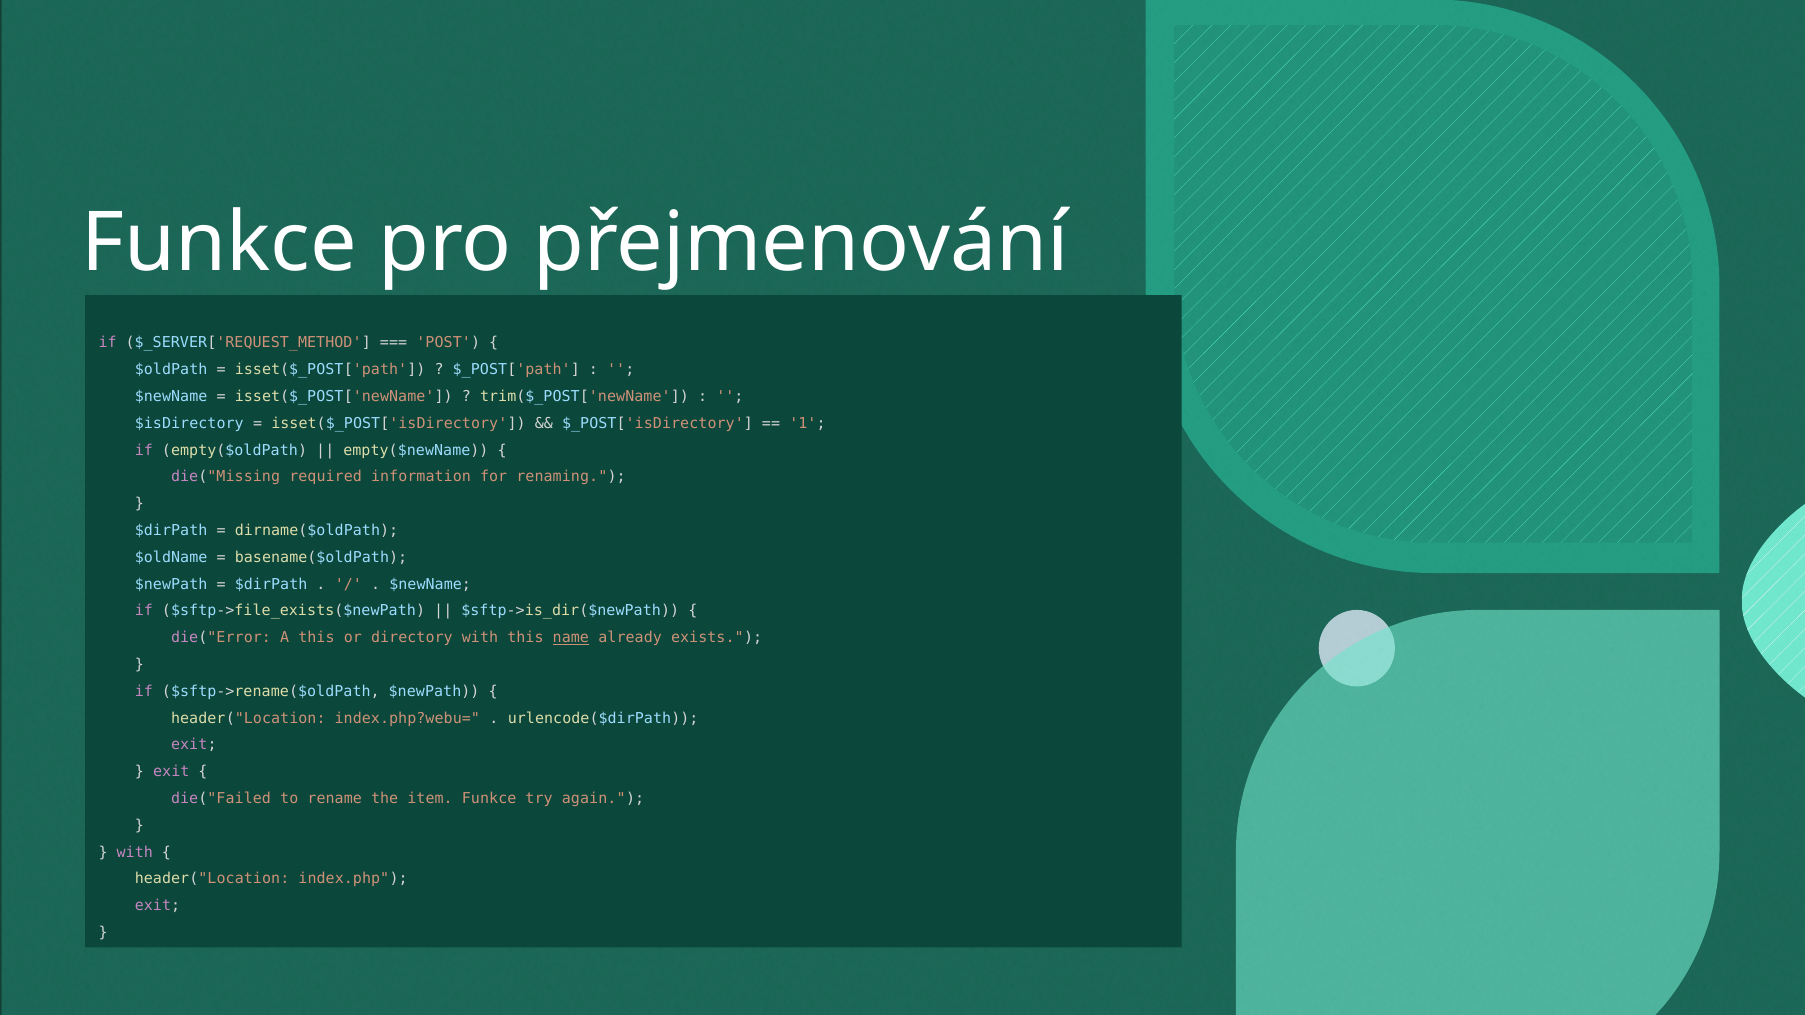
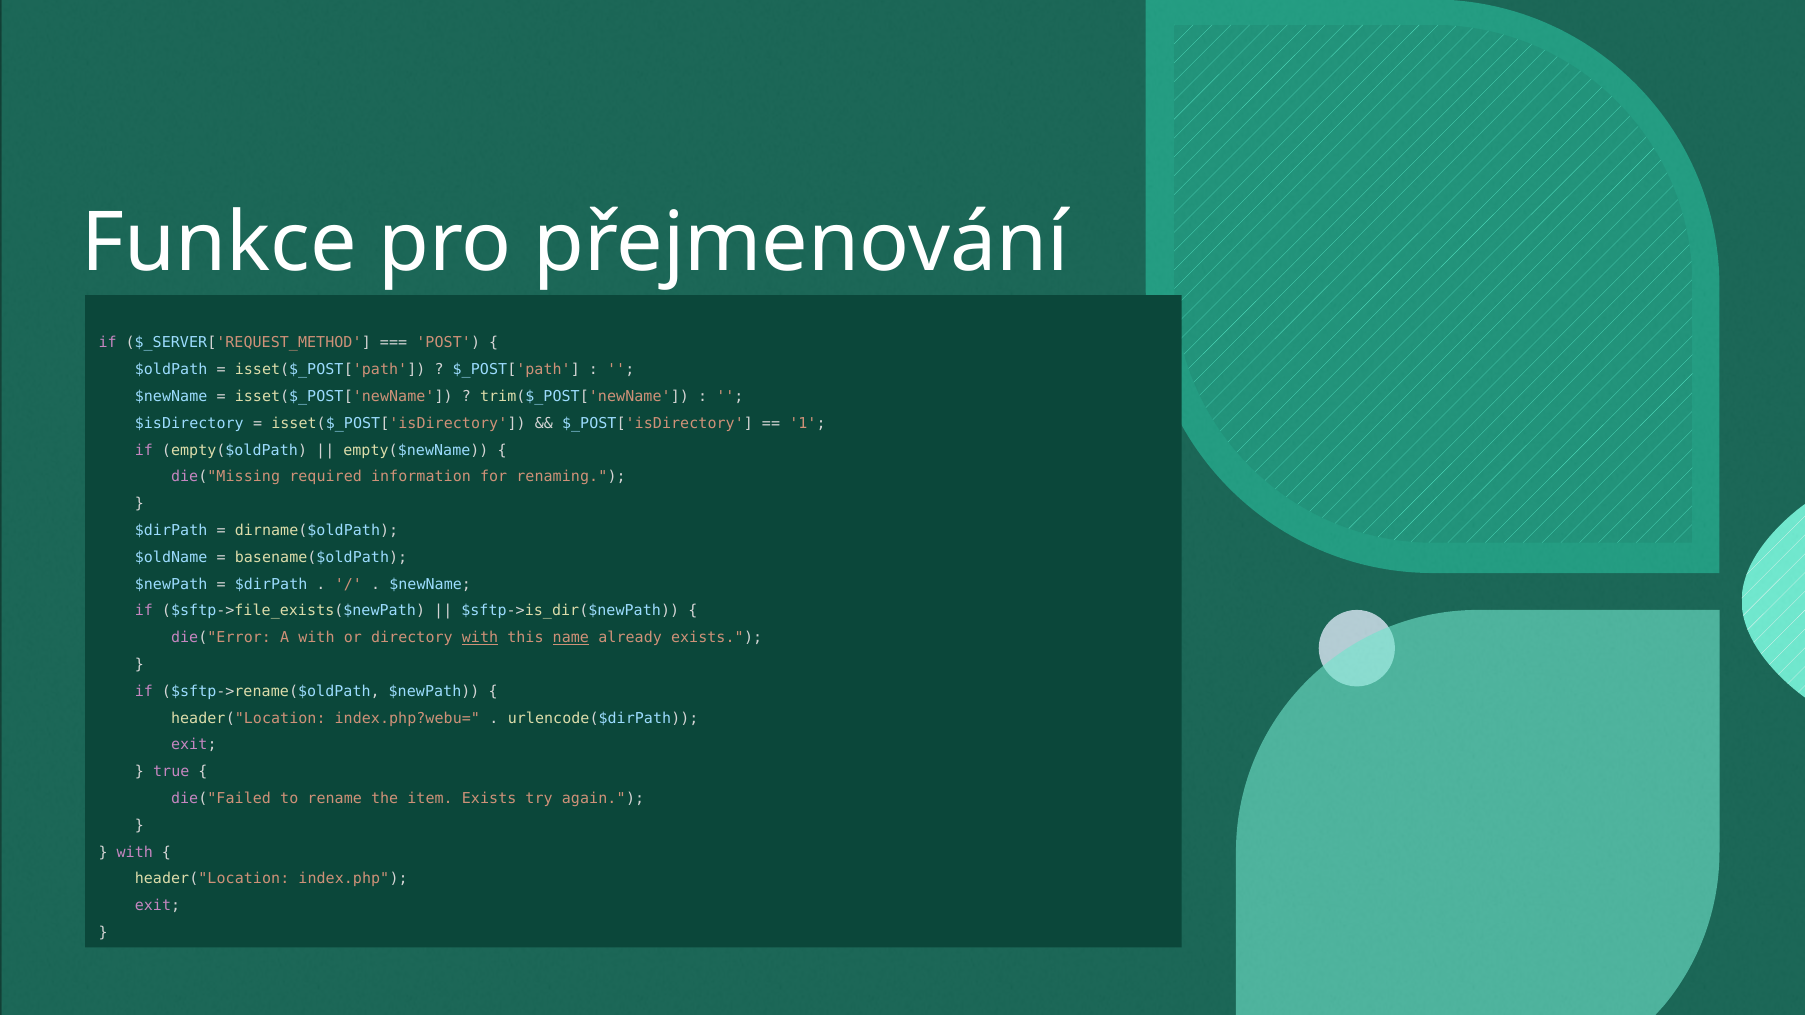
A this: this -> with
with at (480, 638) underline: none -> present
exit at (171, 772): exit -> true
item Funkce: Funkce -> Exists
